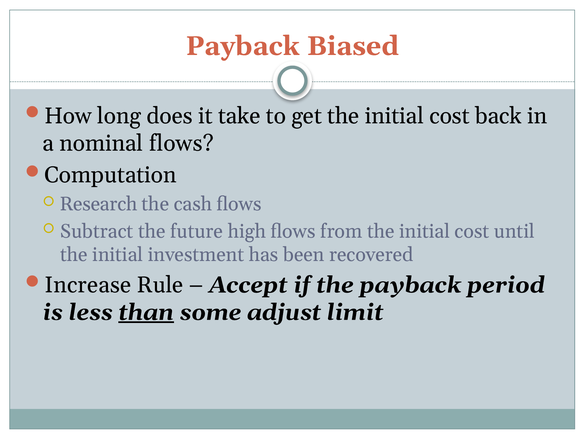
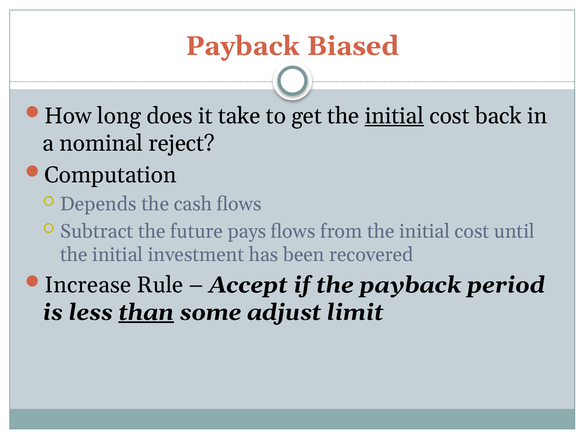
initial at (394, 116) underline: none -> present
nominal flows: flows -> reject
Research: Research -> Depends
high: high -> pays
